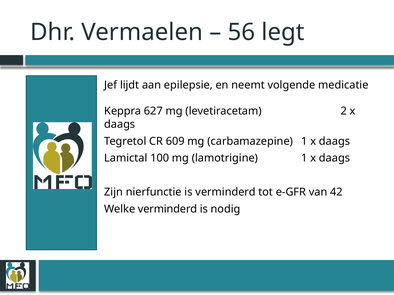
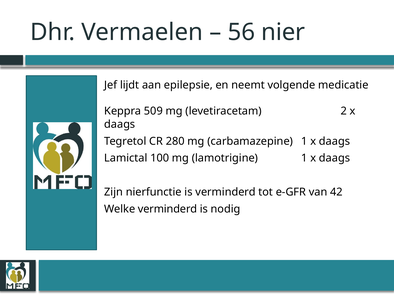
legt: legt -> nier
627: 627 -> 509
609: 609 -> 280
